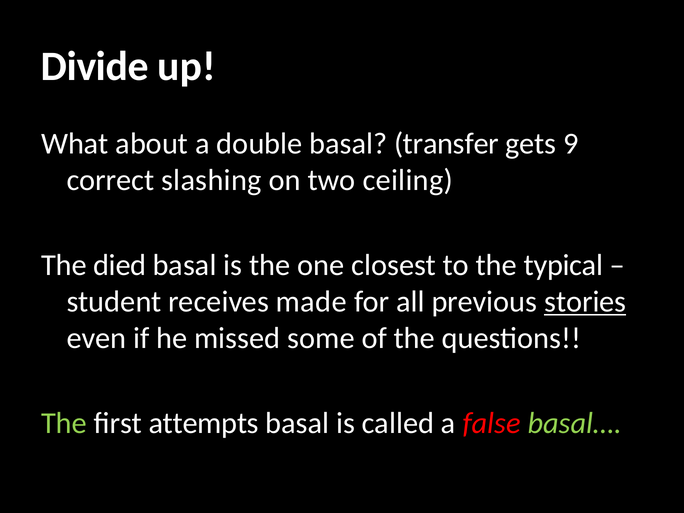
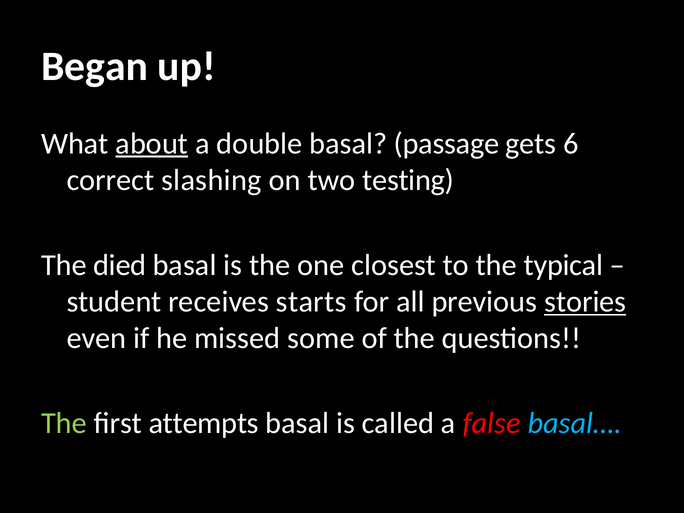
Divide: Divide -> Began
about underline: none -> present
transfer: transfer -> passage
9: 9 -> 6
ceiling: ceiling -> testing
made: made -> starts
basal… colour: light green -> light blue
